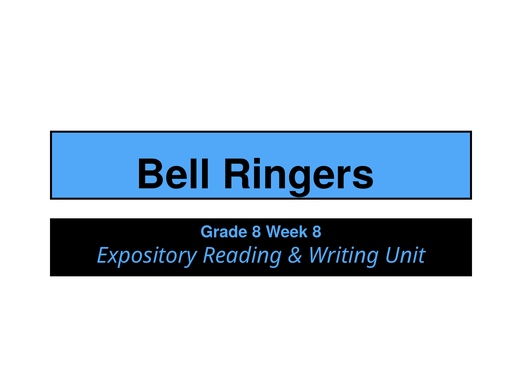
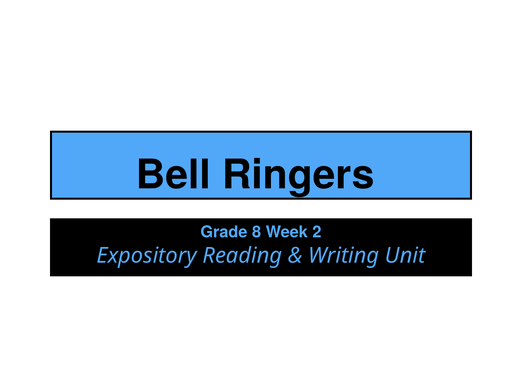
Week 8: 8 -> 2
